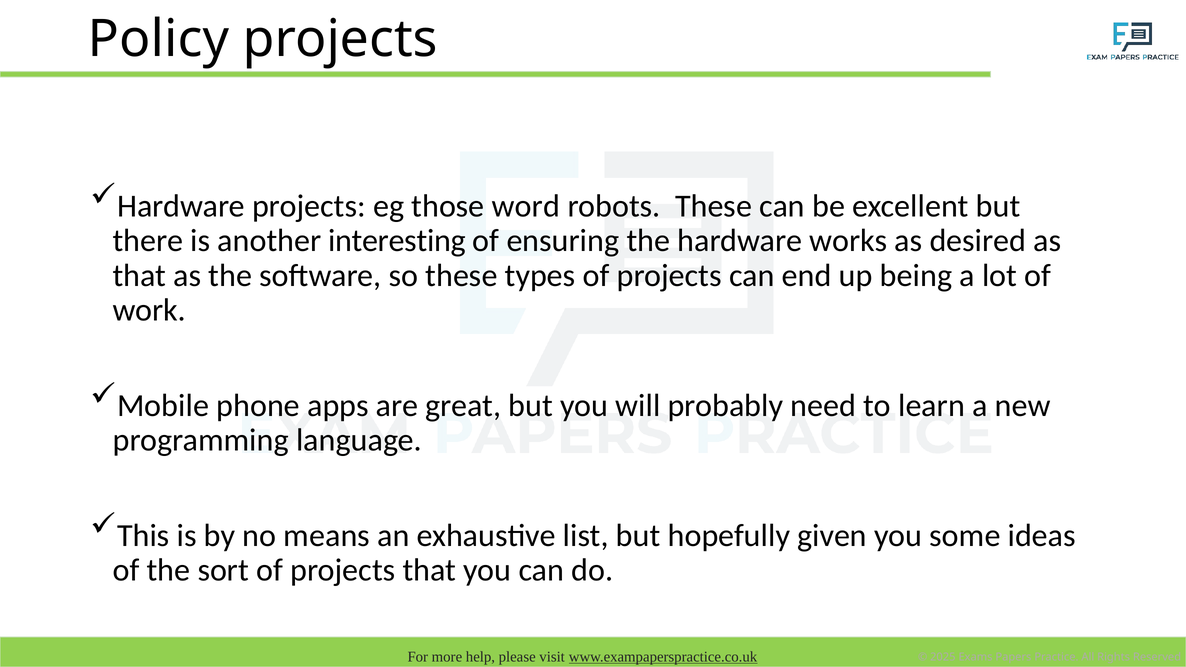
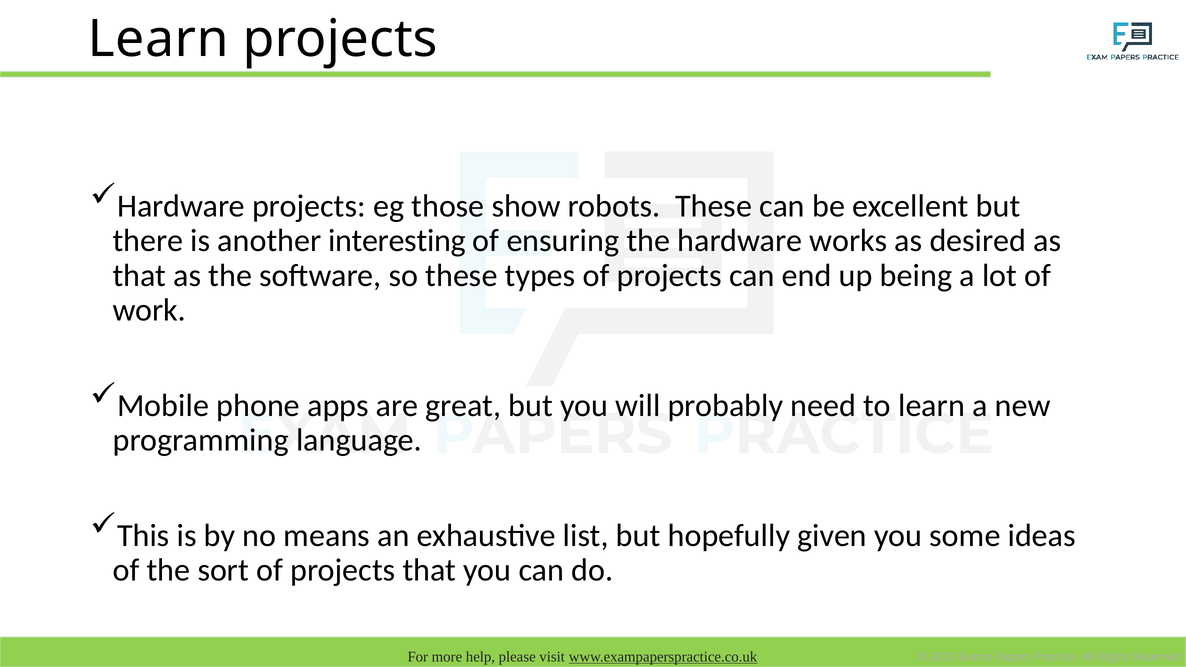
Policy at (158, 39): Policy -> Learn
word: word -> show
